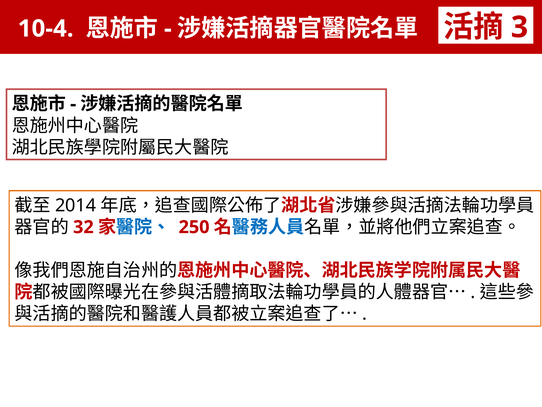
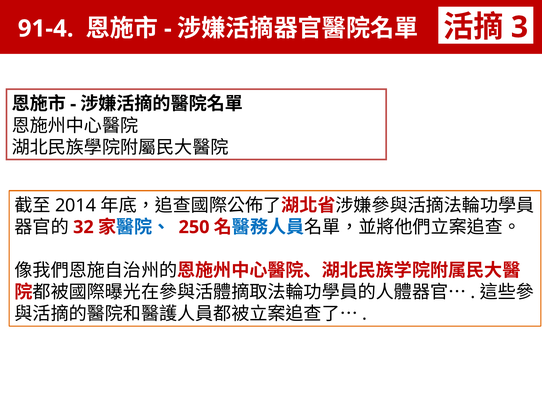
10-4: 10-4 -> 91-4
